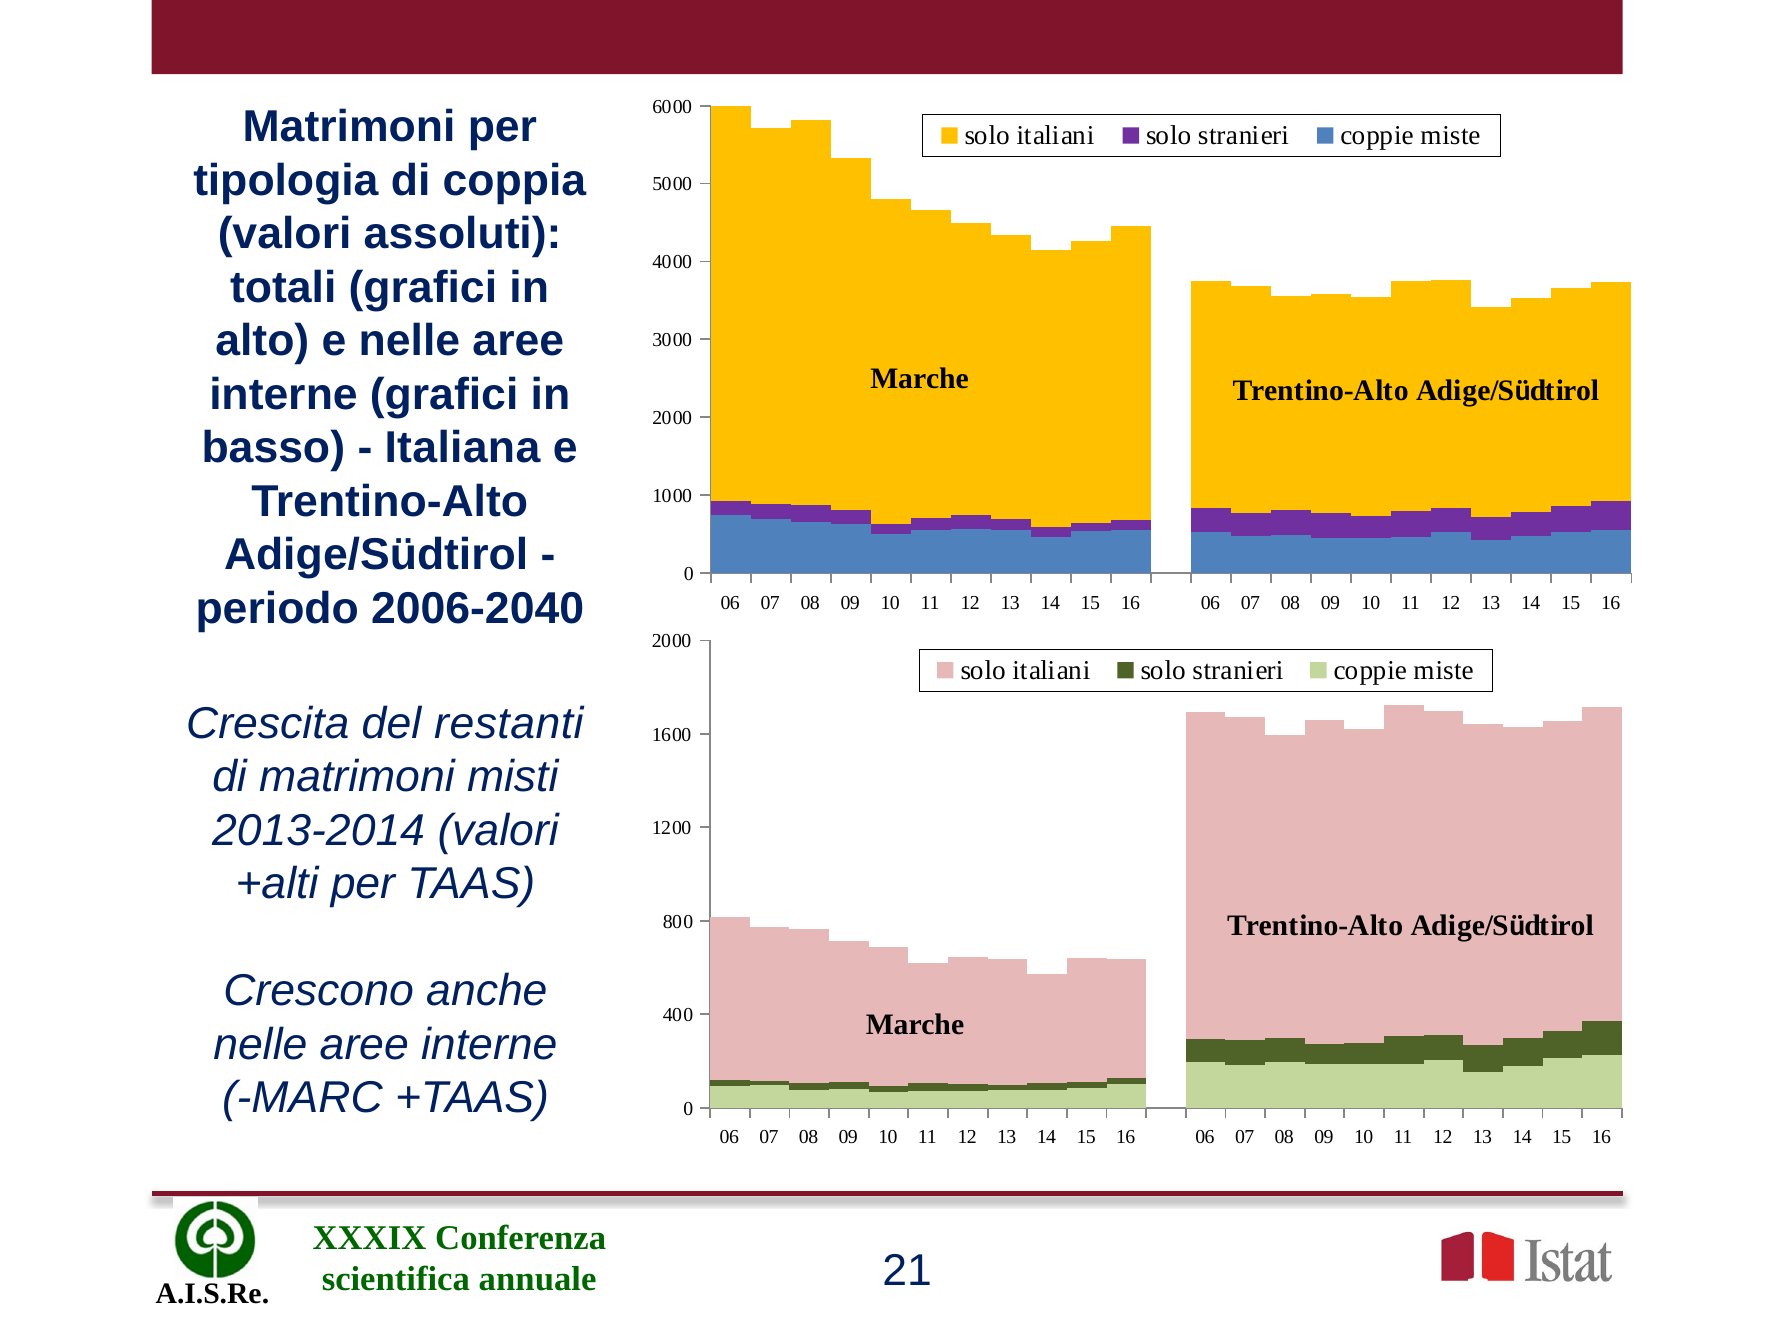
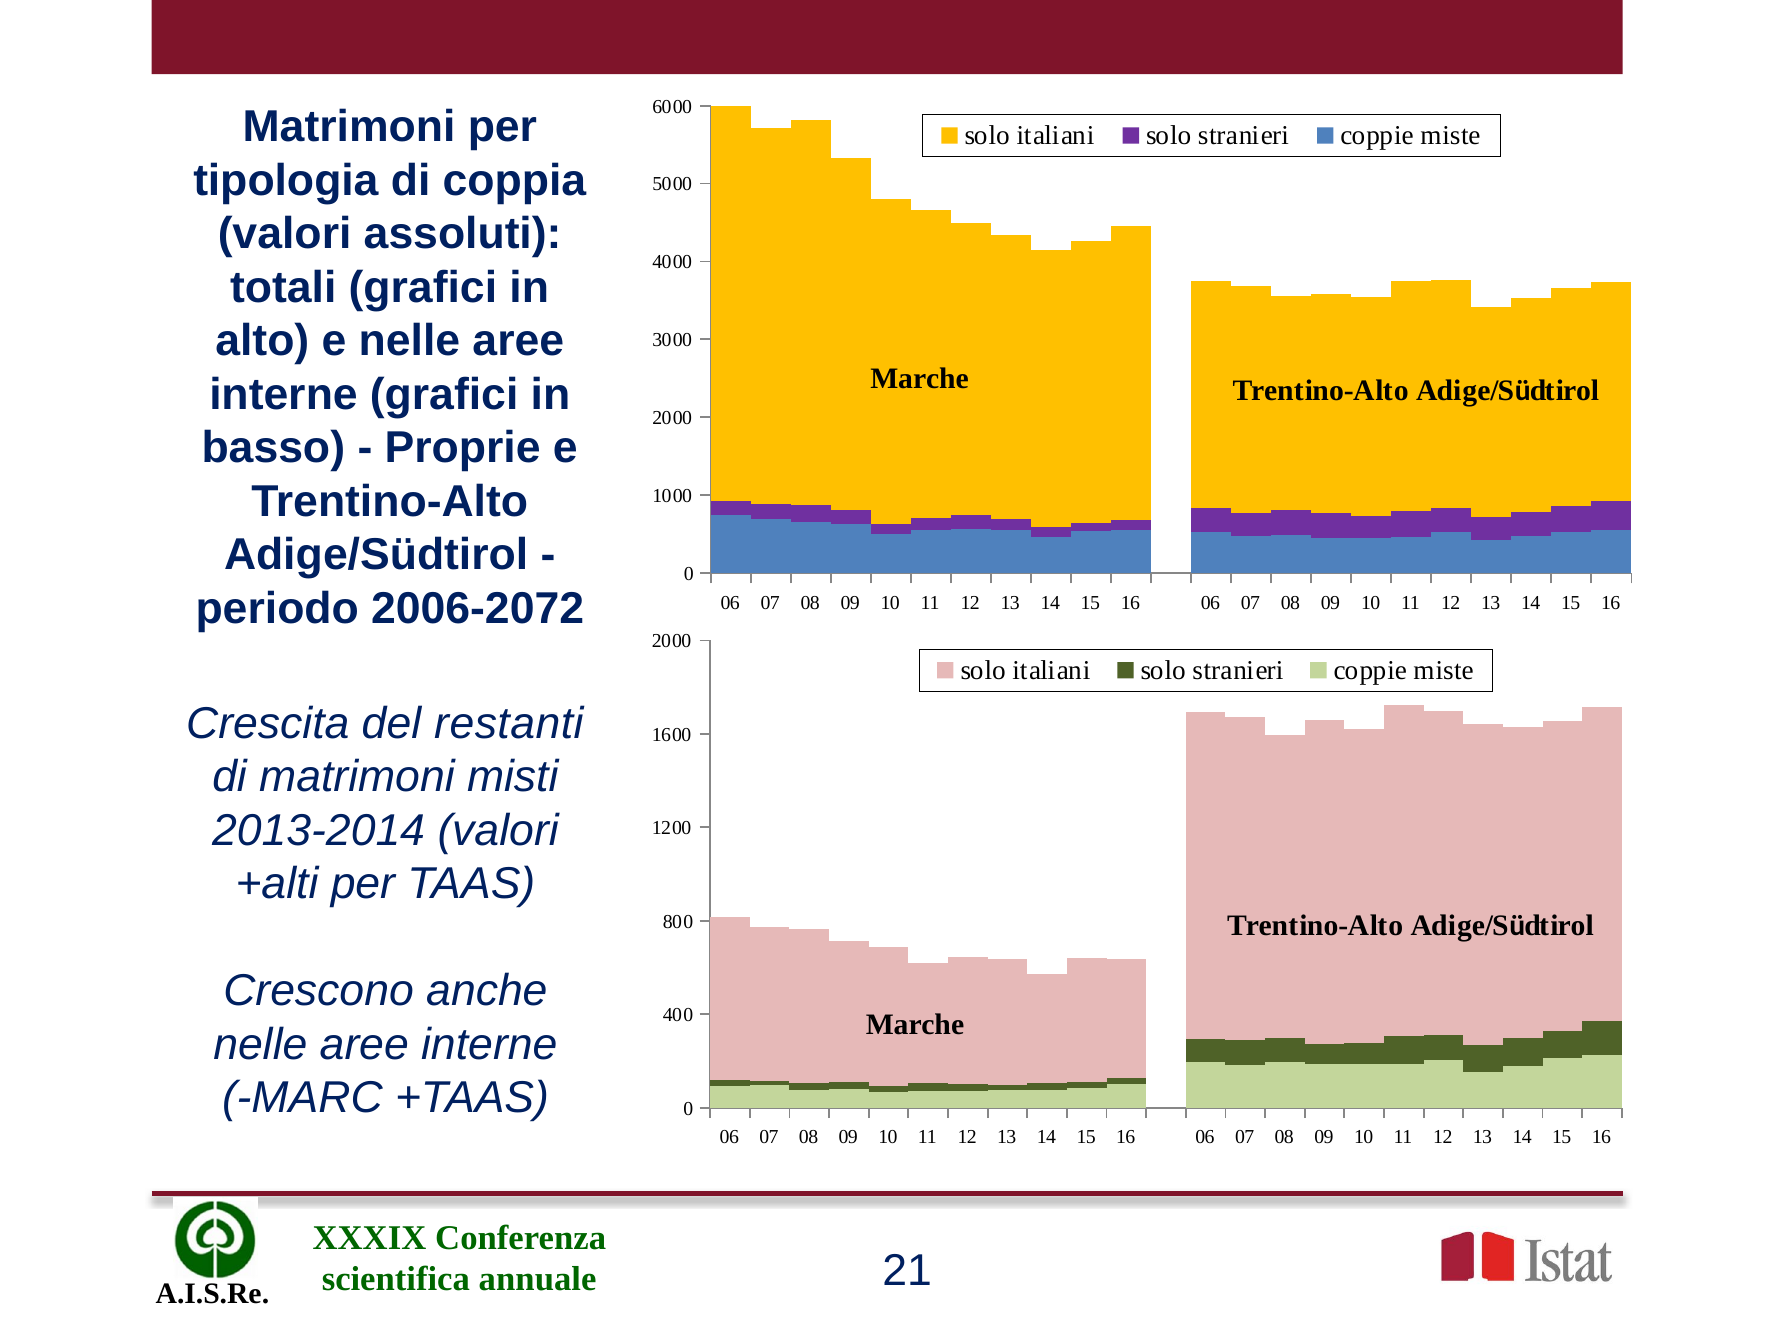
Italiana: Italiana -> Proprie
2006-2040: 2006-2040 -> 2006-2072
